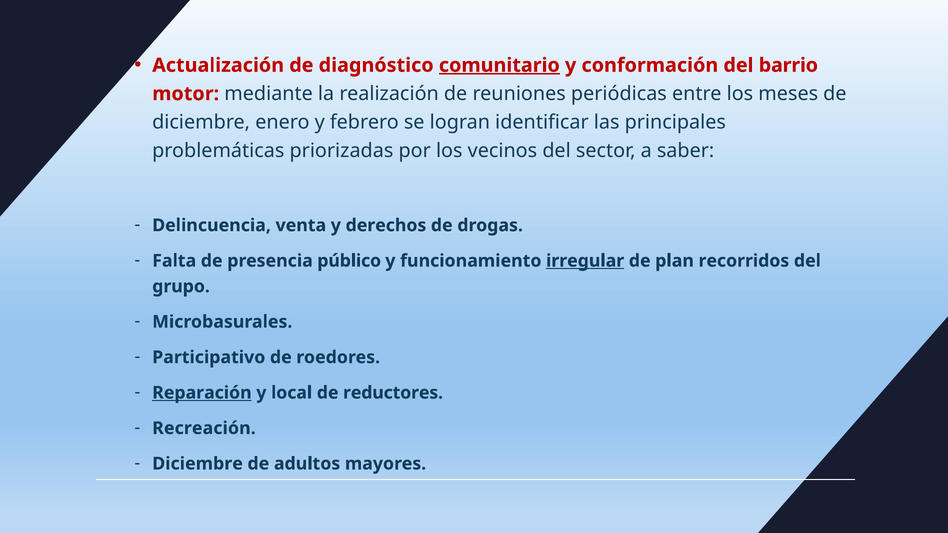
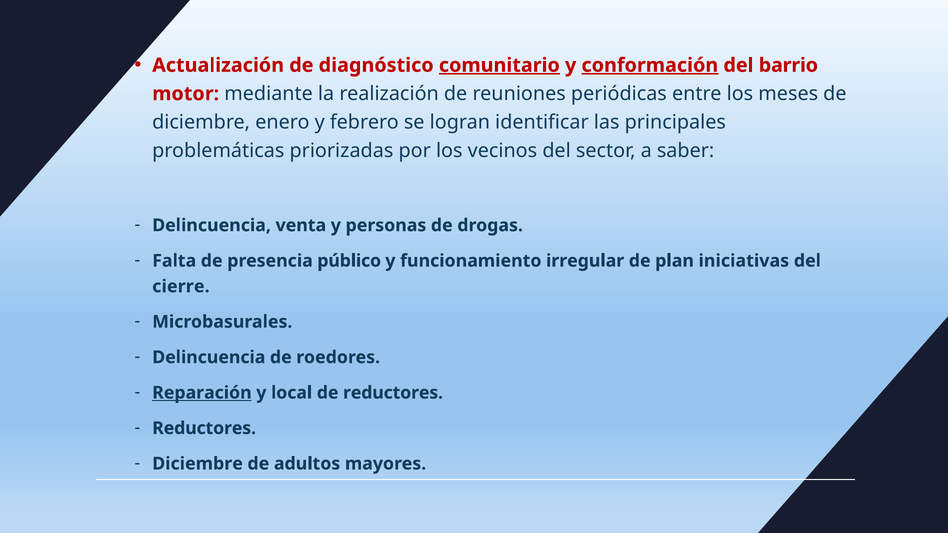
conformación underline: none -> present
derechos: derechos -> personas
irregular underline: present -> none
recorridos: recorridos -> iniciativas
grupo: grupo -> cierre
Participativo at (209, 357): Participativo -> Delincuencia
Recreación at (204, 428): Recreación -> Reductores
